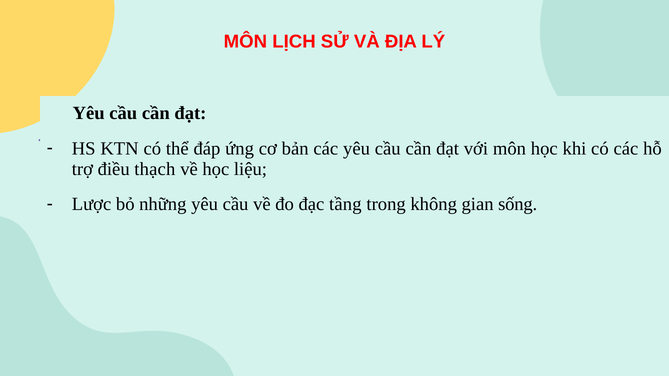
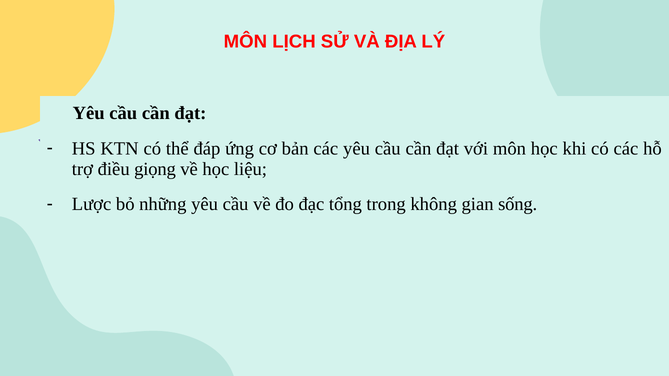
thạch: thạch -> giọng
tầng: tầng -> tổng
